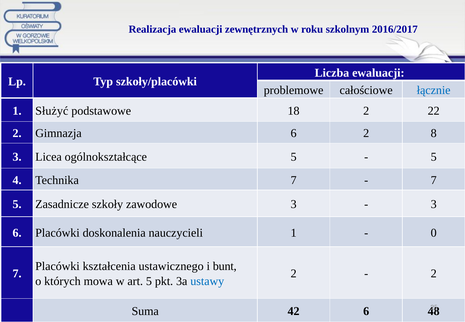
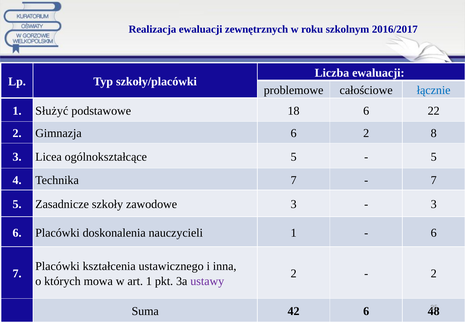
18 2: 2 -> 6
0 at (434, 233): 0 -> 6
bunt: bunt -> inna
art 5: 5 -> 1
ustawy colour: blue -> purple
